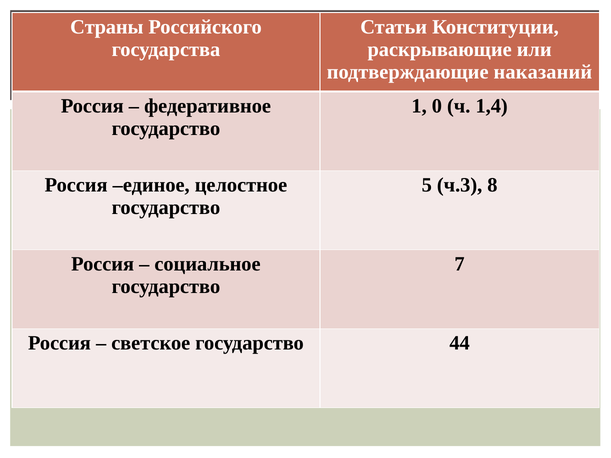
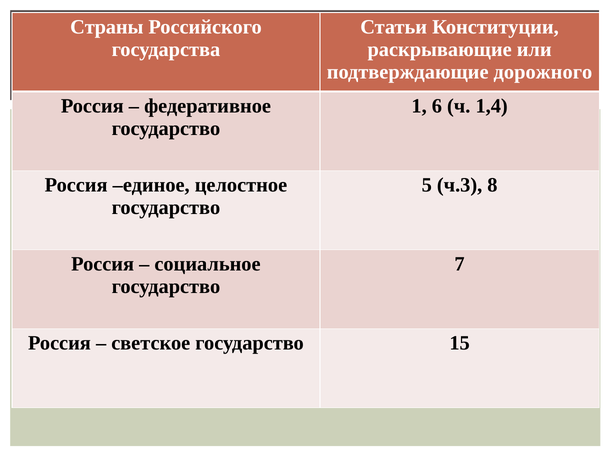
наказаний: наказаний -> дорожного
0: 0 -> 6
44: 44 -> 15
